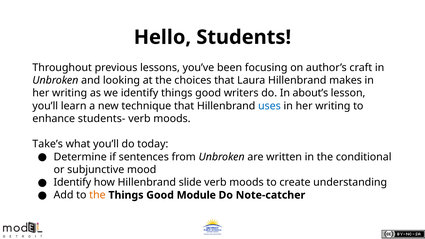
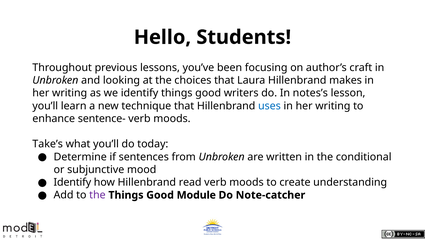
about’s: about’s -> notes’s
students-: students- -> sentence-
slide: slide -> read
the at (97, 195) colour: orange -> purple
